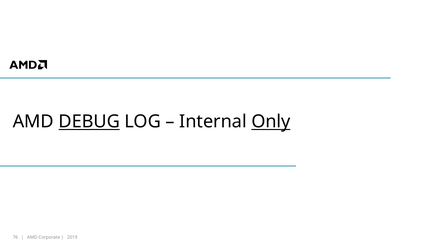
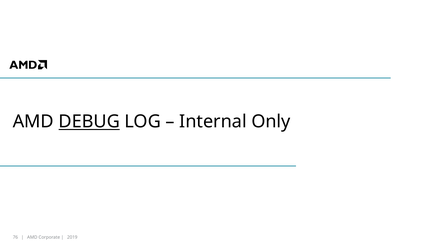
Only underline: present -> none
